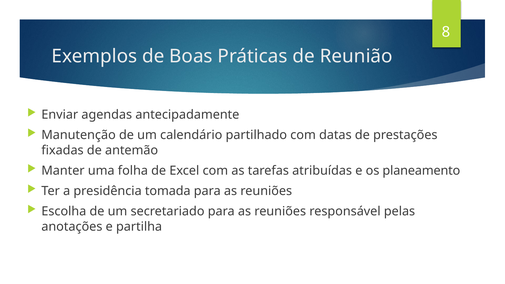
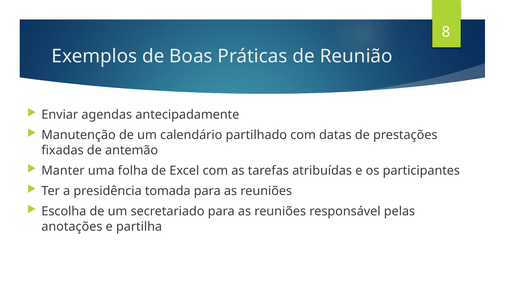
planeamento: planeamento -> participantes
